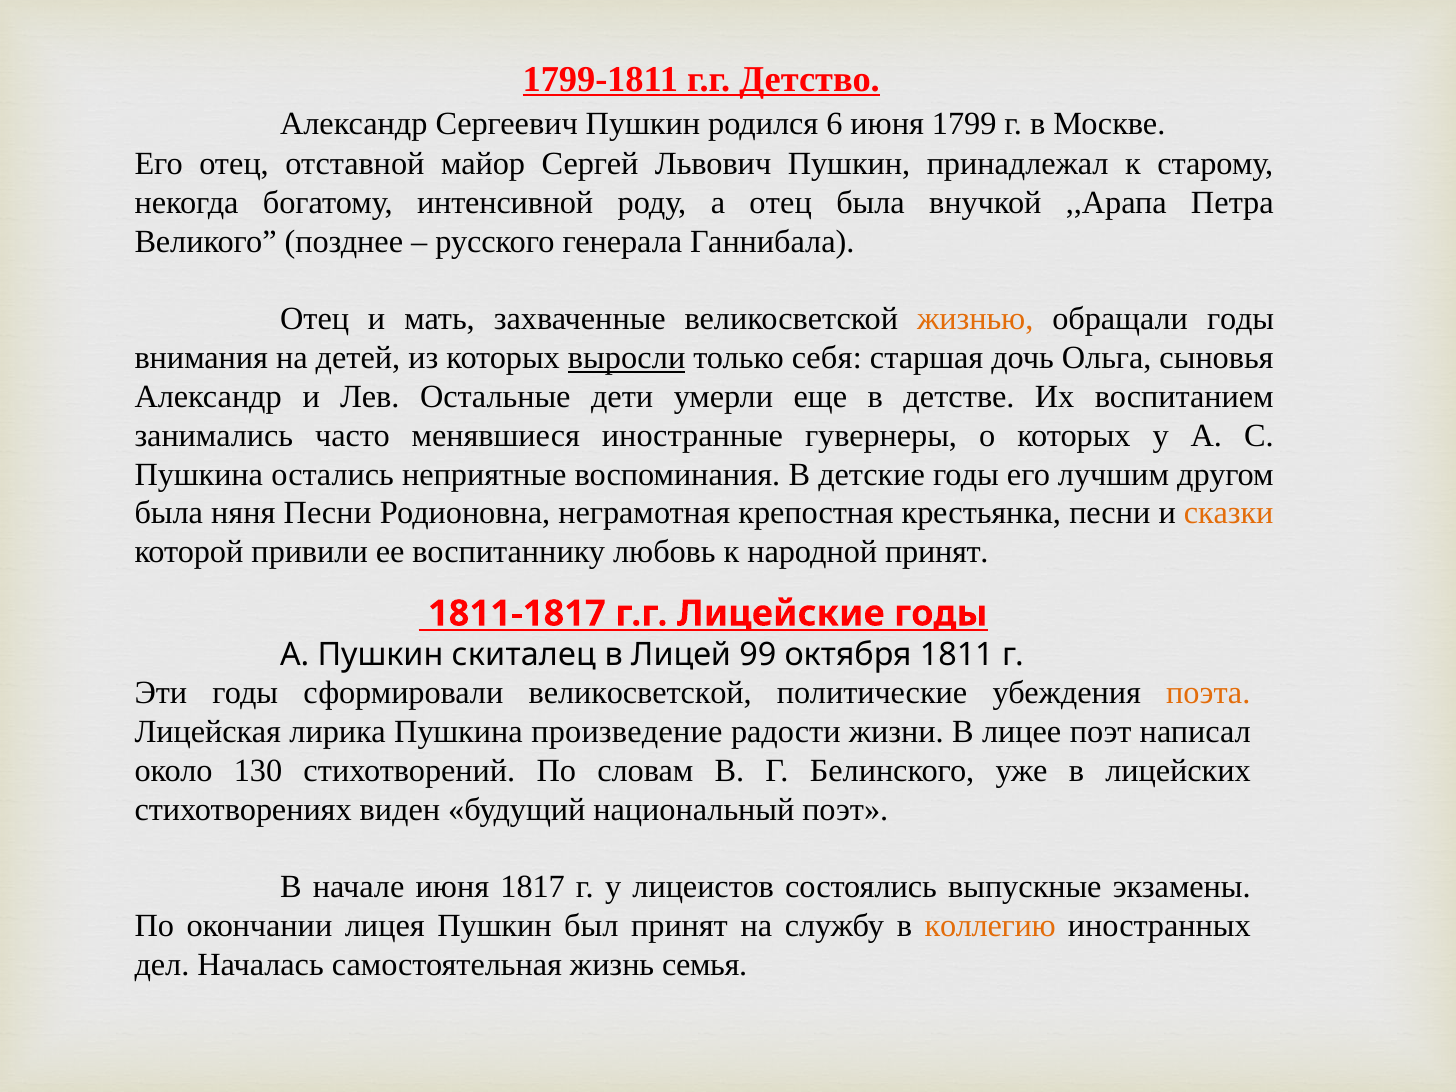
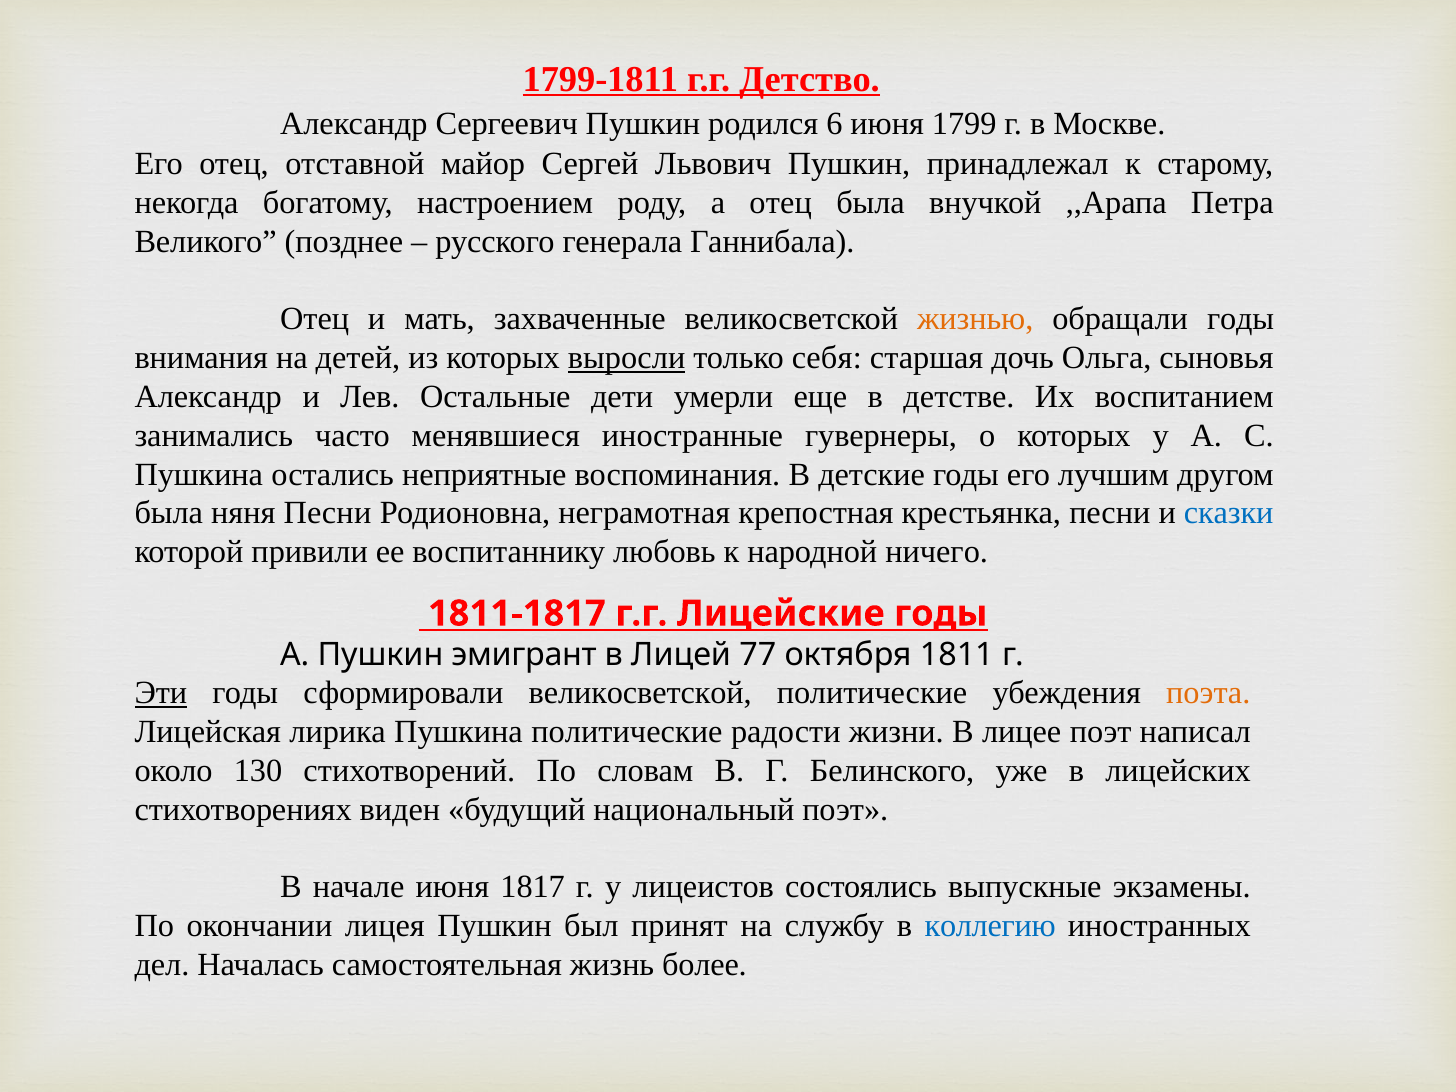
интенсивной: интенсивной -> настроением
сказки colour: orange -> blue
народной принят: принят -> ничего
скиталец: скиталец -> эмигрант
99: 99 -> 77
Эти underline: none -> present
Пушкина произведение: произведение -> политические
коллегию colour: orange -> blue
семья: семья -> более
